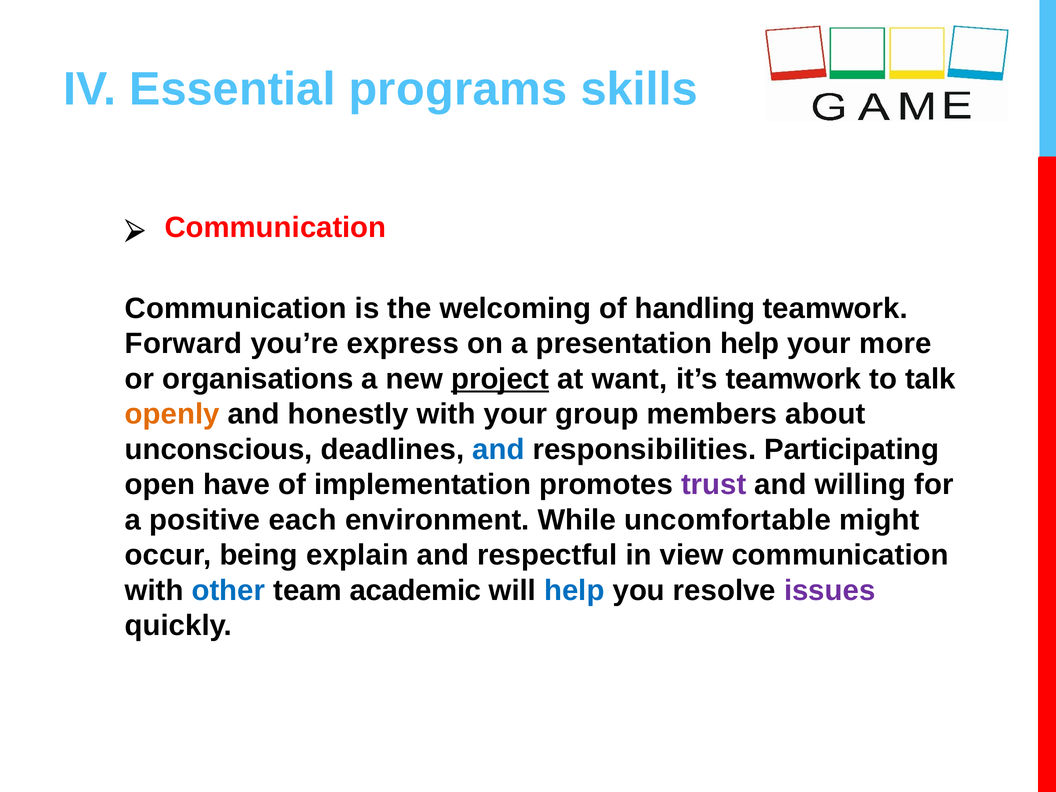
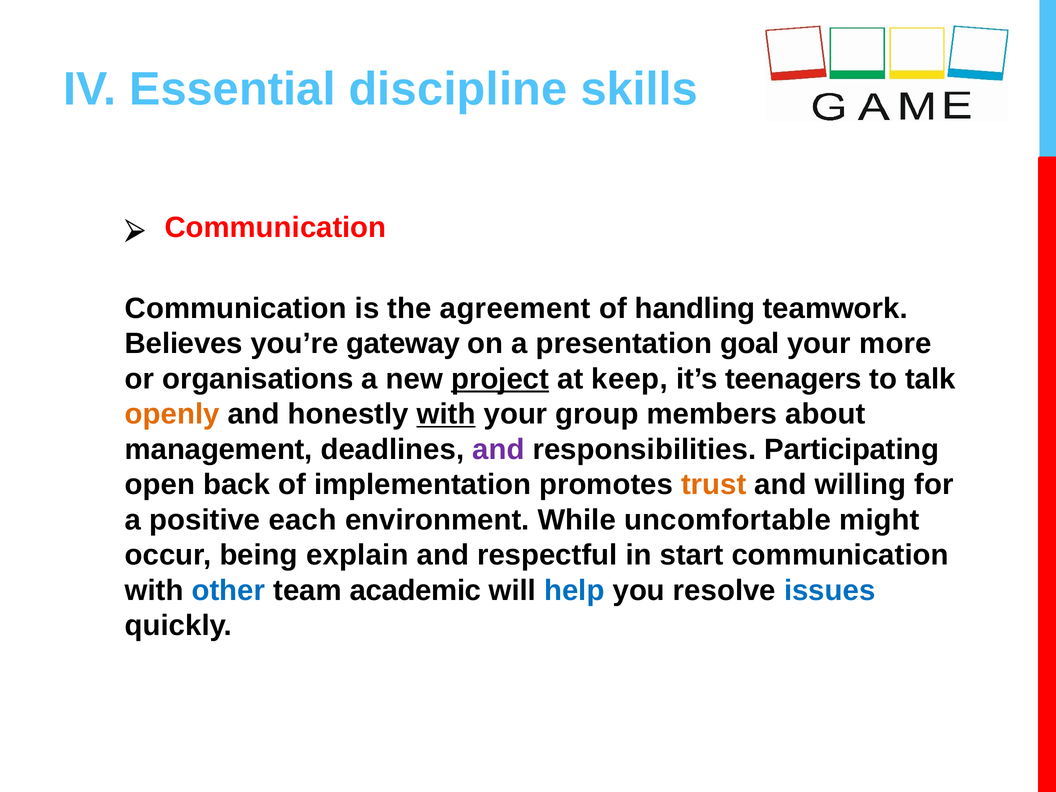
programs: programs -> discipline
welcoming: welcoming -> agreement
Forward: Forward -> Believes
express: express -> gateway
presentation help: help -> goal
want: want -> keep
it’s teamwork: teamwork -> teenagers
with at (446, 414) underline: none -> present
unconscious: unconscious -> management
and at (498, 449) colour: blue -> purple
have: have -> back
trust colour: purple -> orange
view: view -> start
issues colour: purple -> blue
